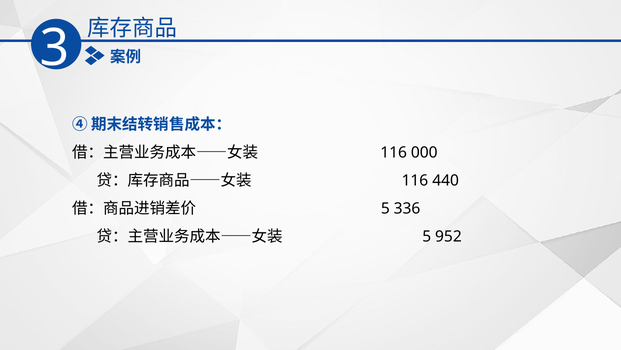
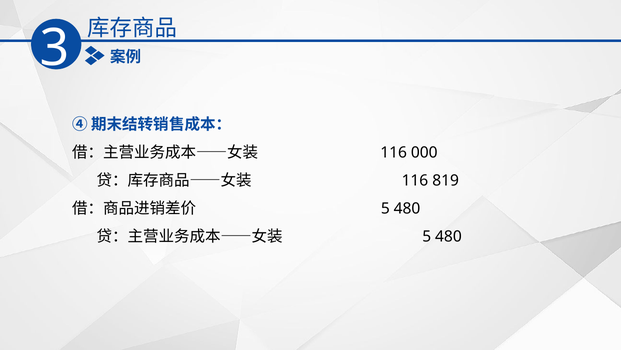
440: 440 -> 819
336 at (407, 208): 336 -> 480
952 at (448, 236): 952 -> 480
